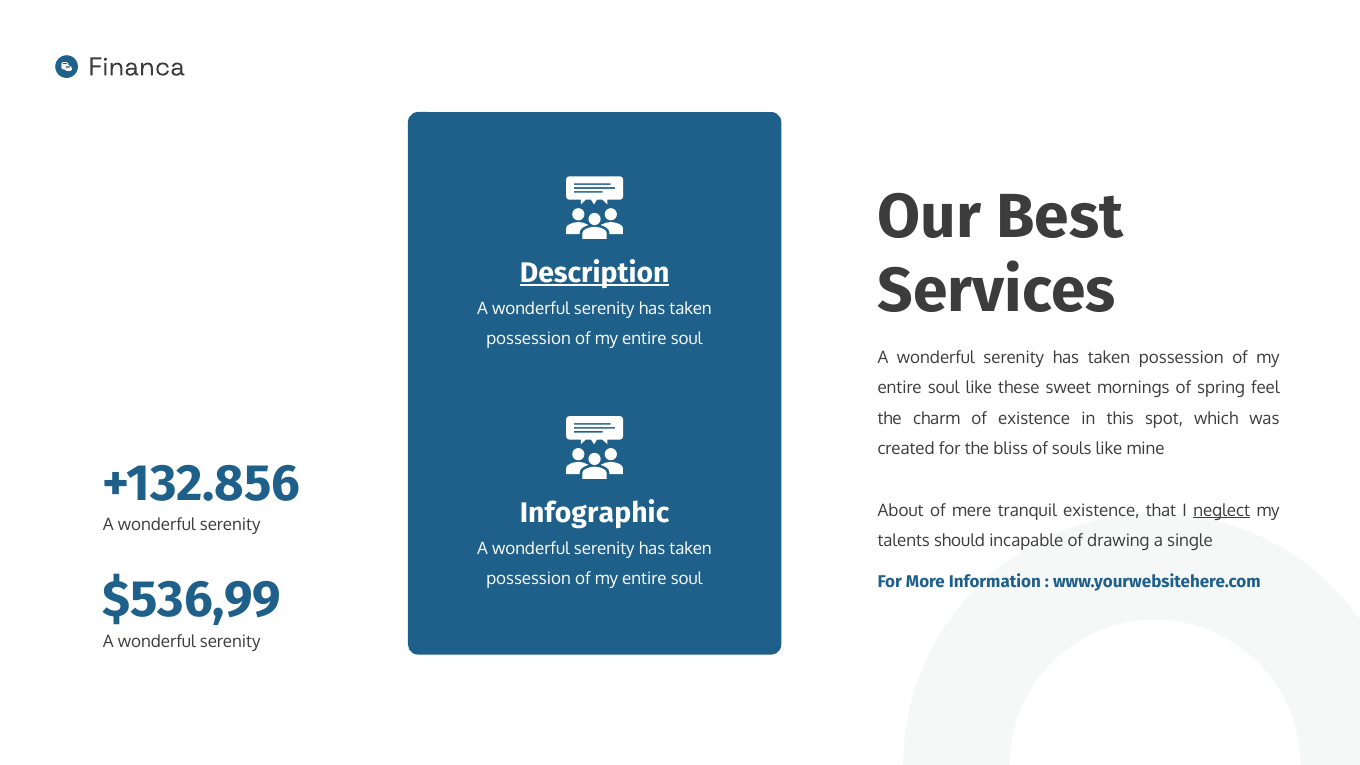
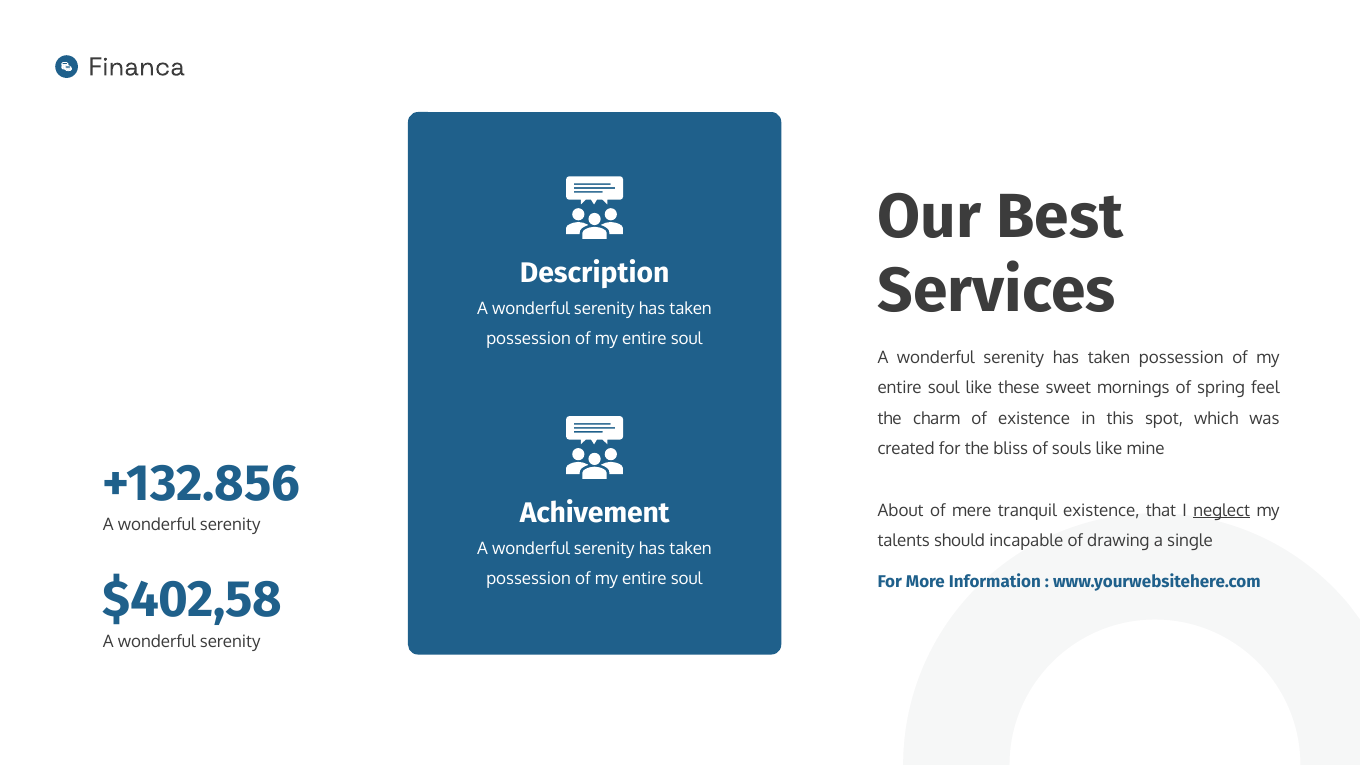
Description underline: present -> none
Infographic: Infographic -> Achivement
$536,99: $536,99 -> $402,58
